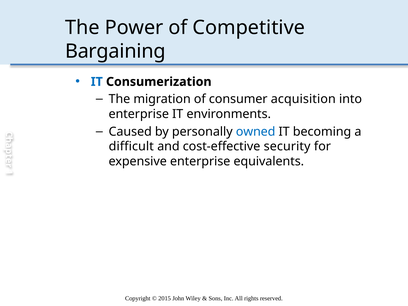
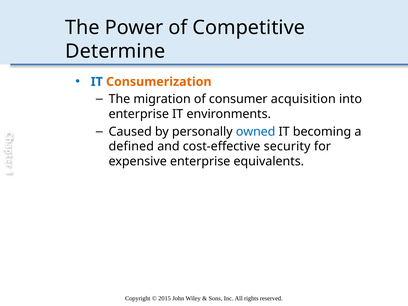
Bargaining: Bargaining -> Determine
Consumerization colour: black -> orange
difficult: difficult -> defined
